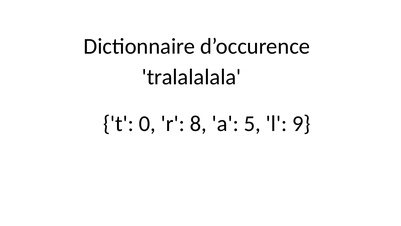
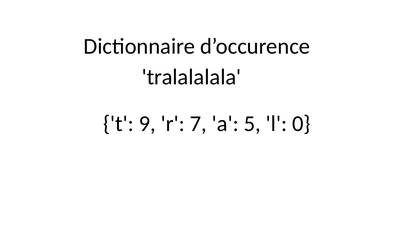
0: 0 -> 9
8: 8 -> 7
9: 9 -> 0
